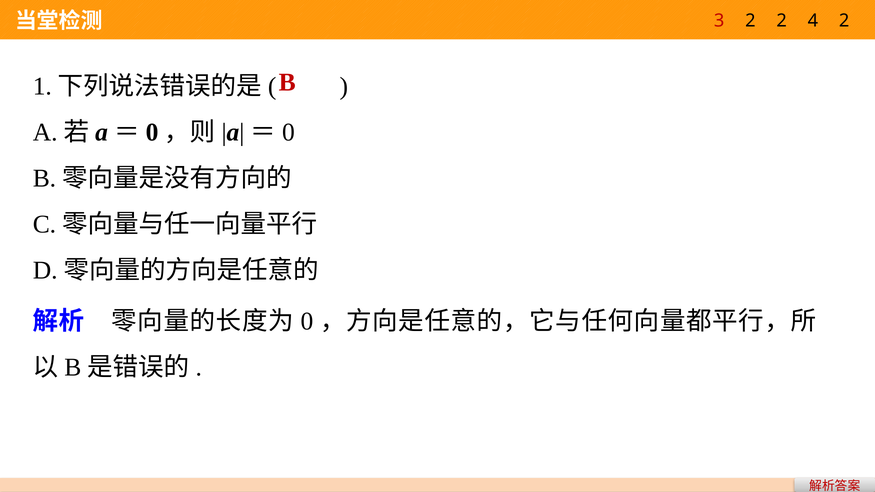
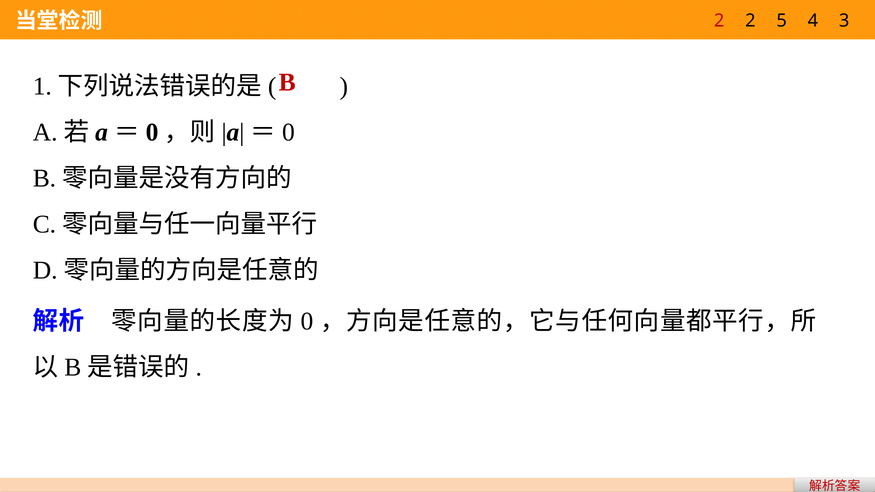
3 at (719, 21): 3 -> 2
2 2: 2 -> 5
4 2: 2 -> 3
